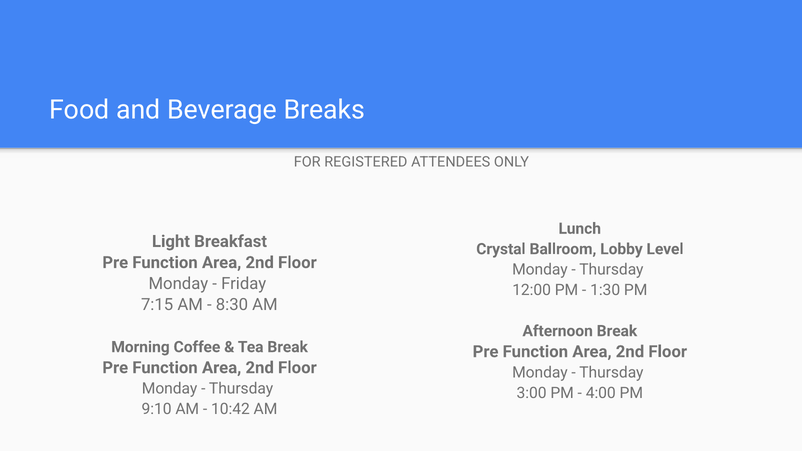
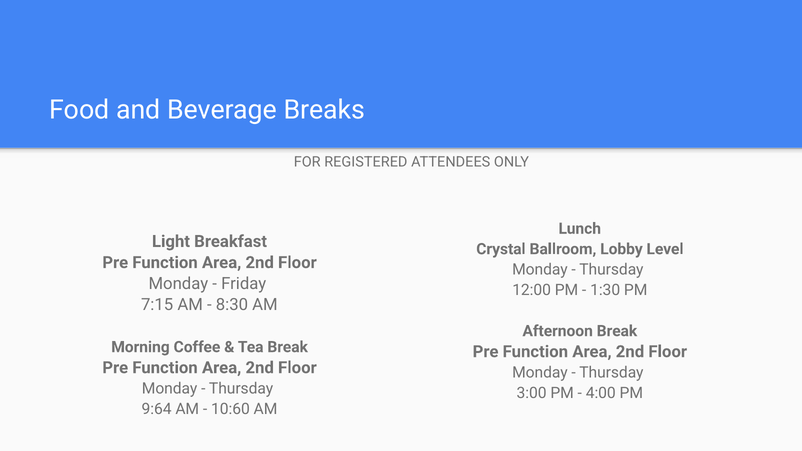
9:10: 9:10 -> 9:64
10:42: 10:42 -> 10:60
